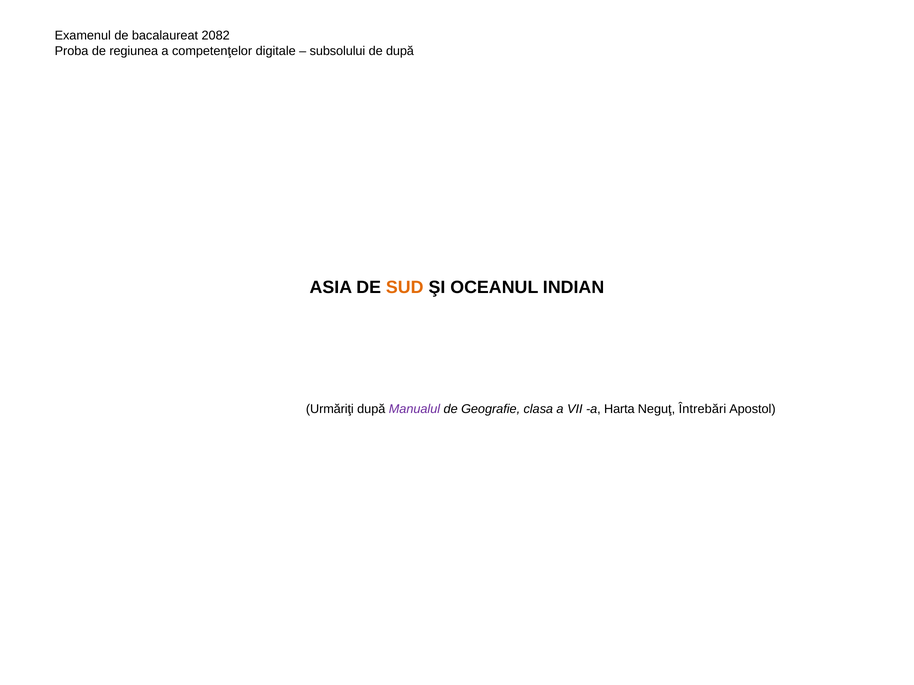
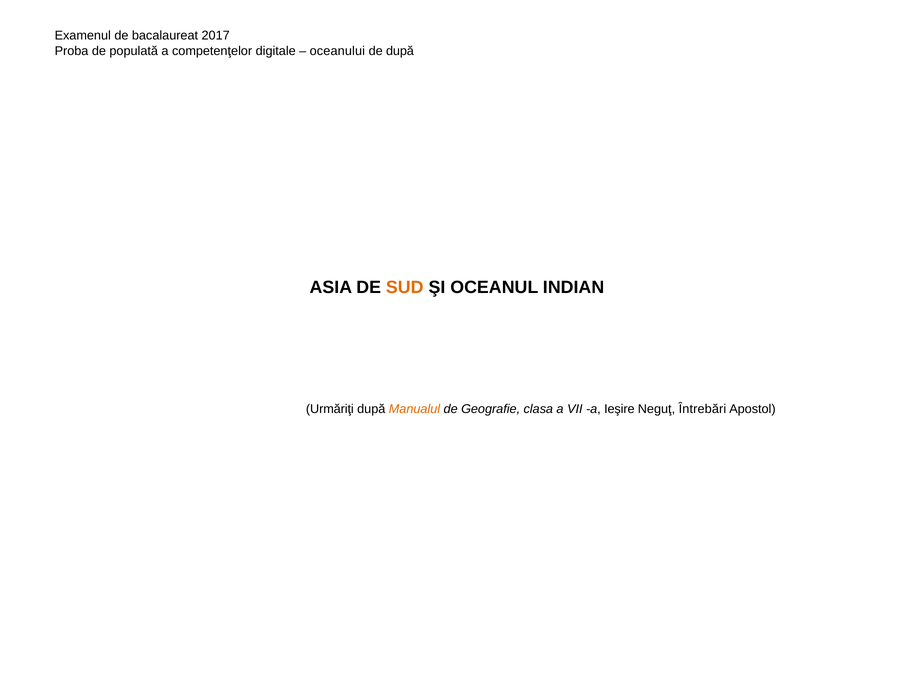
2082: 2082 -> 2017
regiunea: regiunea -> populată
subsolului: subsolului -> oceanului
Manualul colour: purple -> orange
Harta: Harta -> Ieşire
